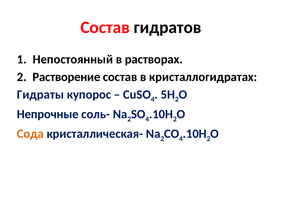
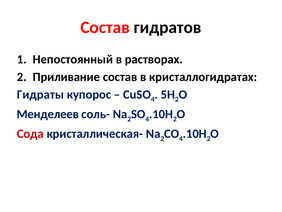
Растворение: Растворение -> Приливание
Непрочные: Непрочные -> Менделеев
Сода colour: orange -> red
